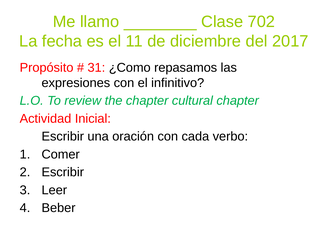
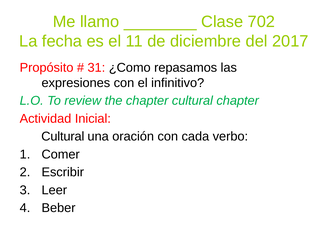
Escribir at (63, 137): Escribir -> Cultural
